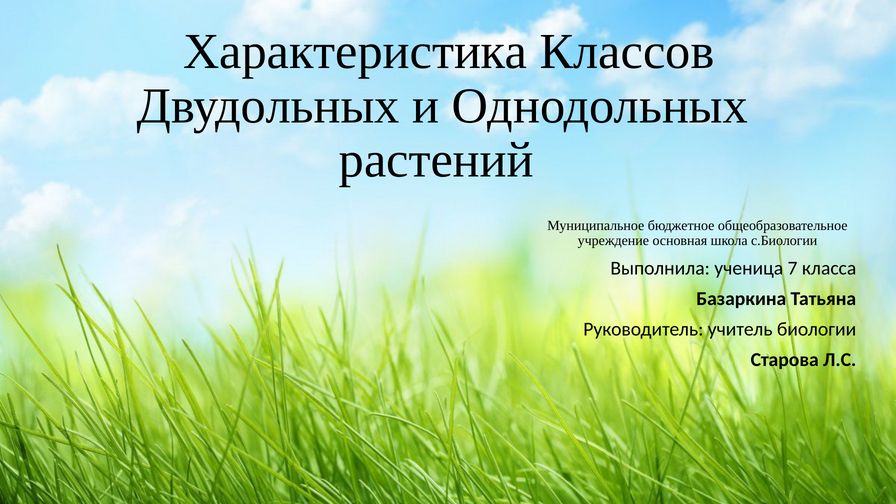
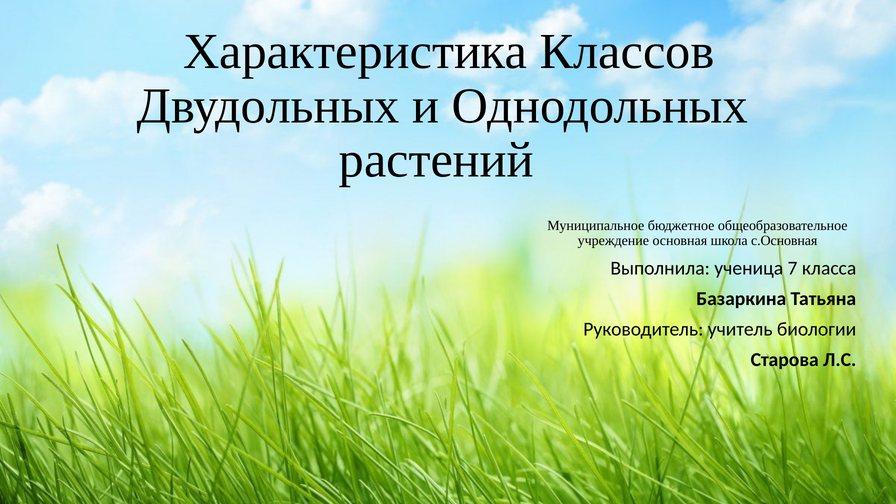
с.Биологии: с.Биологии -> с.Основная
